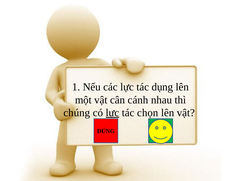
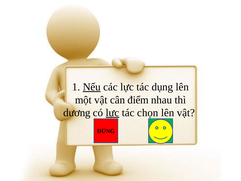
Nếu underline: none -> present
cánh: cánh -> điểm
chúng: chúng -> dương
